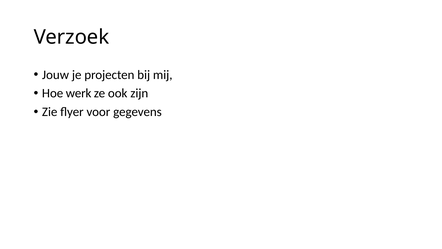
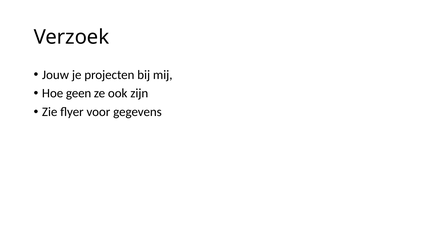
werk: werk -> geen
